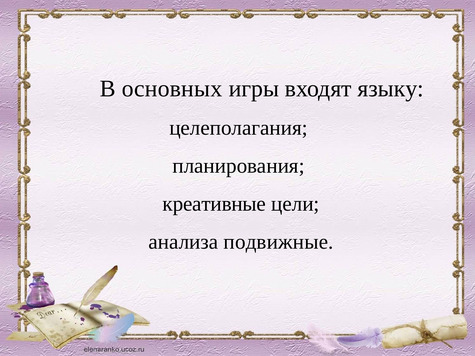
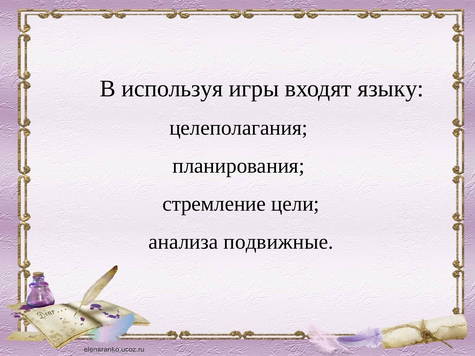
основных: основных -> используя
креативные: креативные -> стремление
